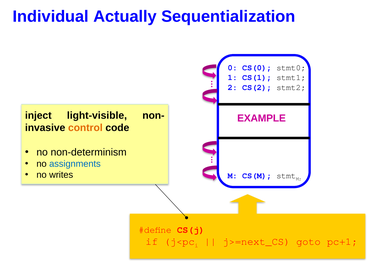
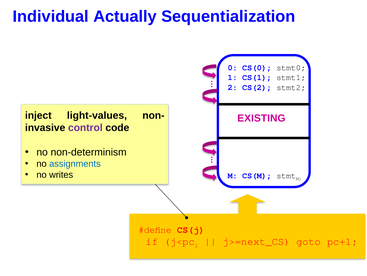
light-visible: light-visible -> light-values
EXAMPLE: EXAMPLE -> EXISTING
control colour: orange -> purple
